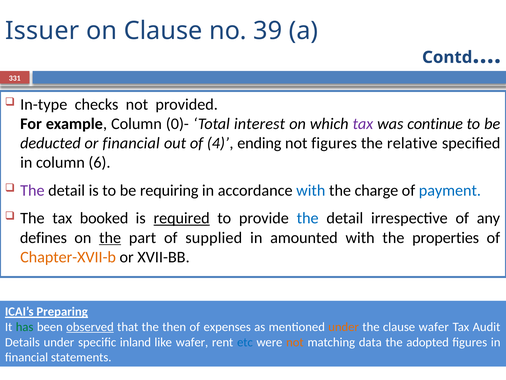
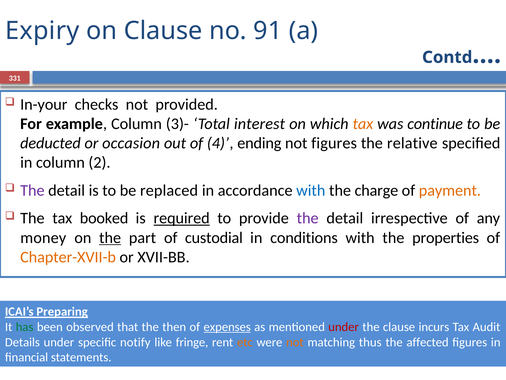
Issuer: Issuer -> Expiry
39: 39 -> 91
In-type: In-type -> In-your
0)-: 0)- -> 3)-
tax at (363, 124) colour: purple -> orange
or financial: financial -> occasion
6: 6 -> 2
requiring: requiring -> replaced
payment colour: blue -> orange
the at (308, 218) colour: blue -> purple
defines: defines -> money
supplied: supplied -> custodial
amounted: amounted -> conditions
observed underline: present -> none
expenses underline: none -> present
under at (344, 327) colour: orange -> red
clause wafer: wafer -> incurs
inland: inland -> notify
like wafer: wafer -> fringe
etc colour: blue -> orange
data: data -> thus
adopted: adopted -> affected
